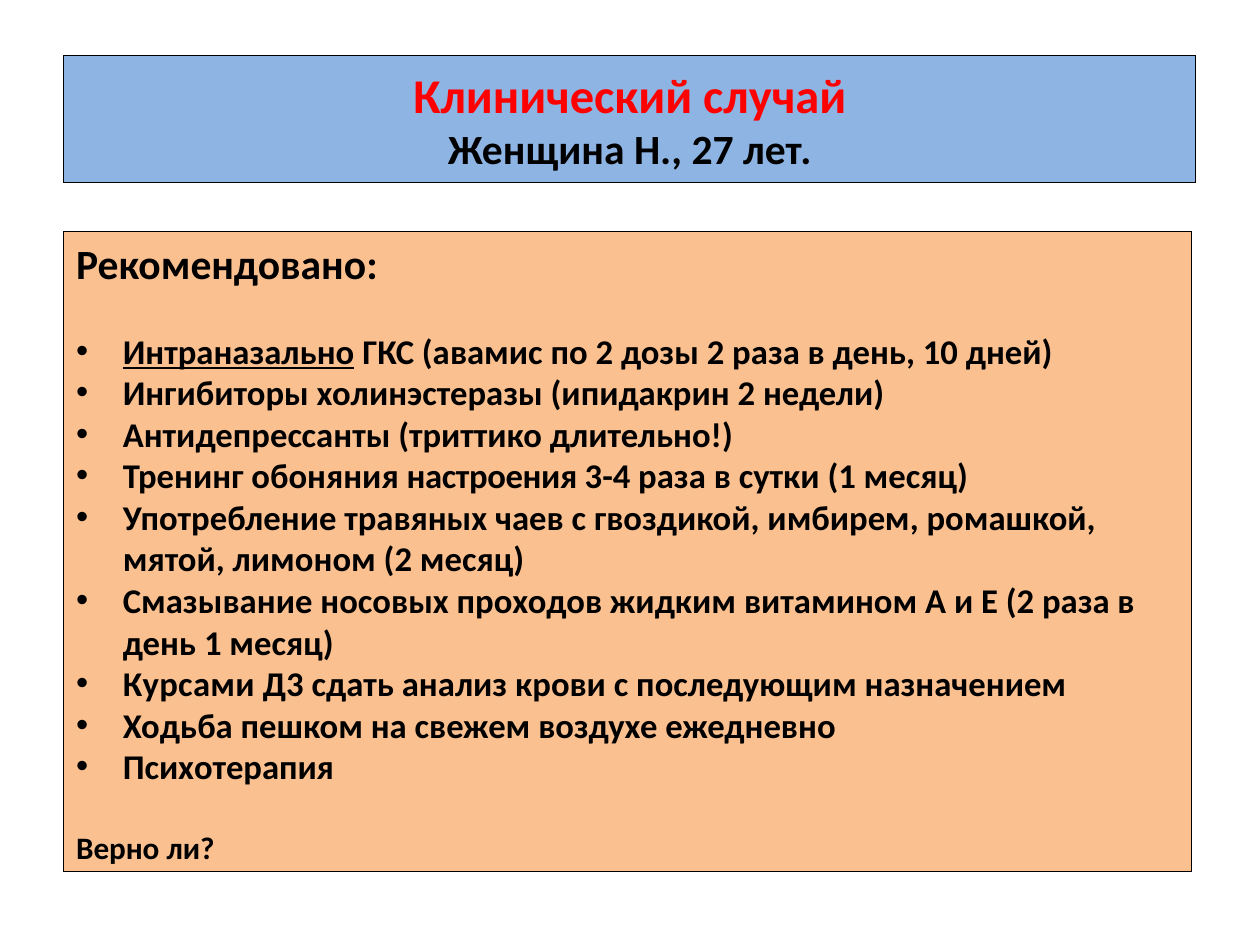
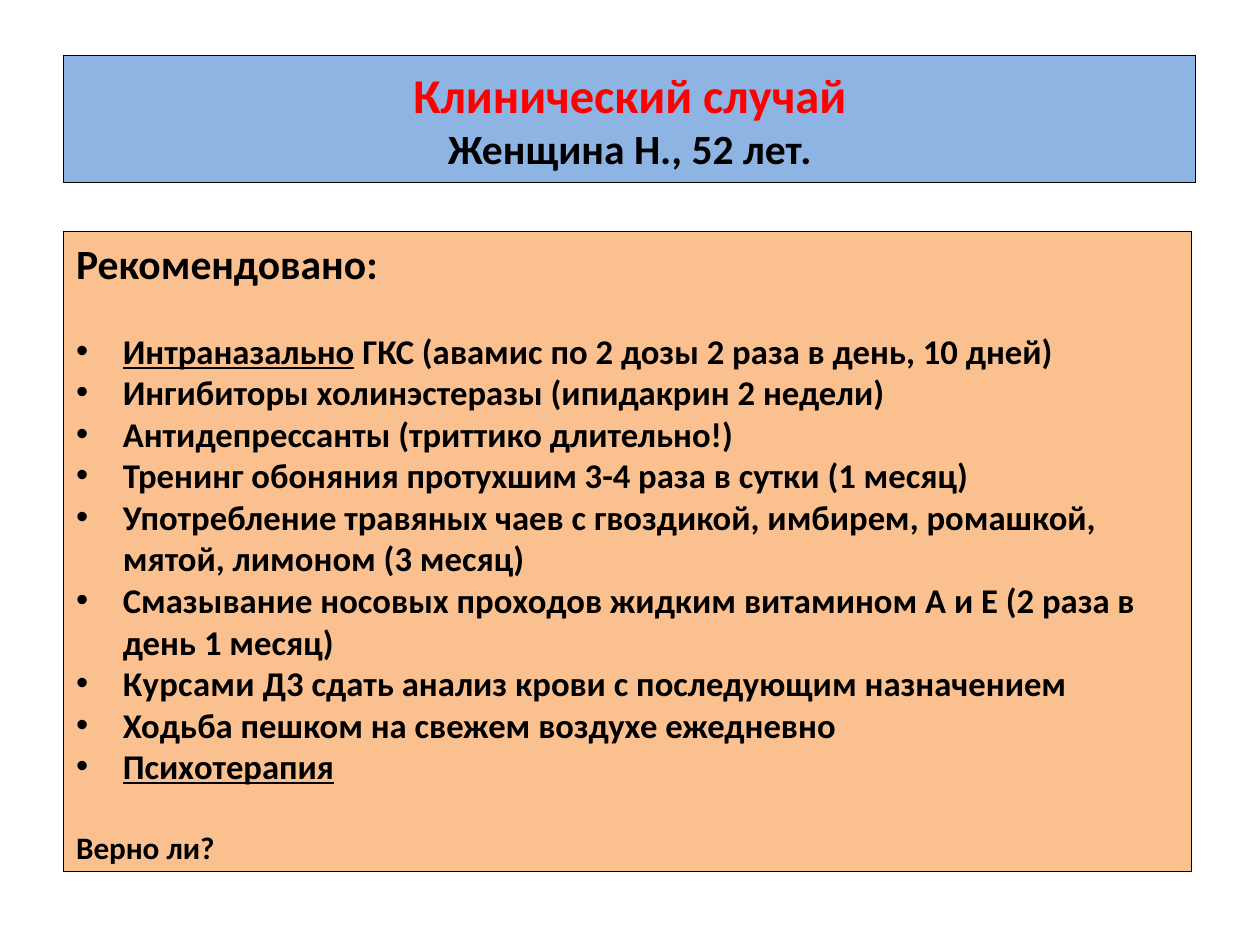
27: 27 -> 52
настроения: настроения -> протухшим
лимоном 2: 2 -> 3
Психотерапия underline: none -> present
